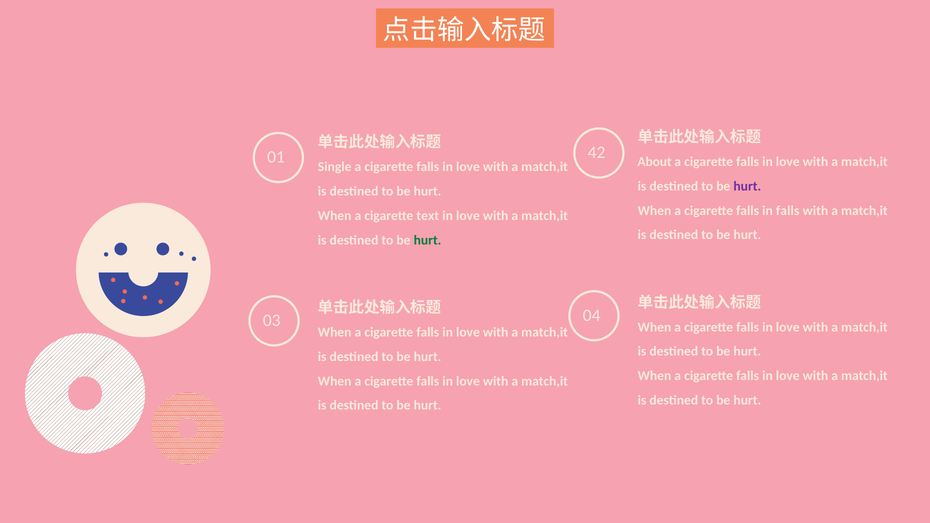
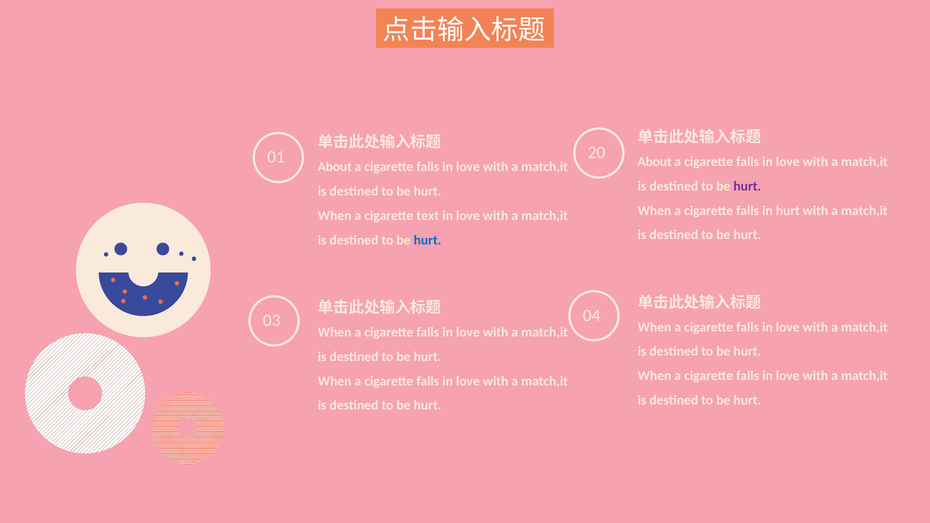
42: 42 -> 20
Single at (335, 167): Single -> About
in falls: falls -> hurt
hurt at (427, 240) colour: green -> blue
